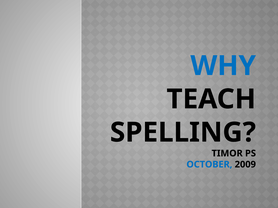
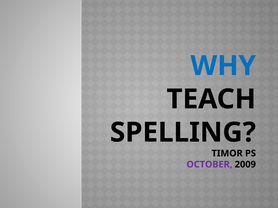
OCTOBER colour: blue -> purple
